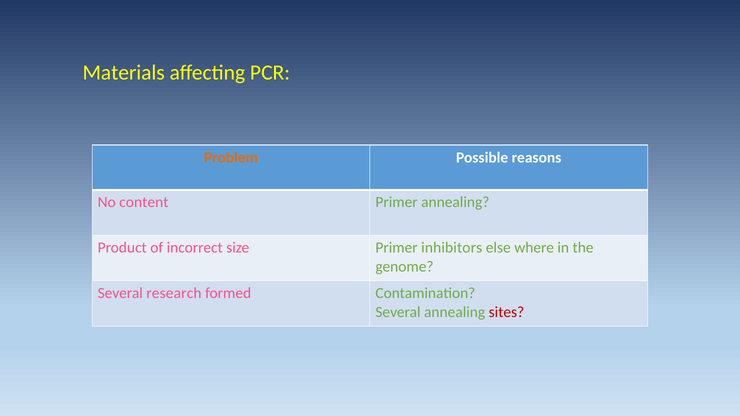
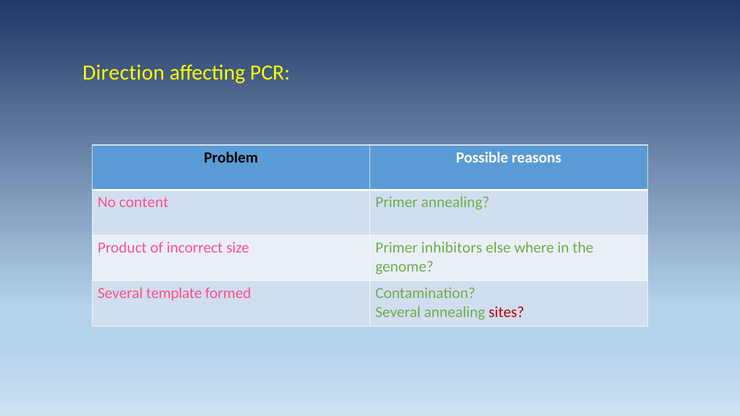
Materials: Materials -> Direction
Problem colour: orange -> black
research: research -> template
